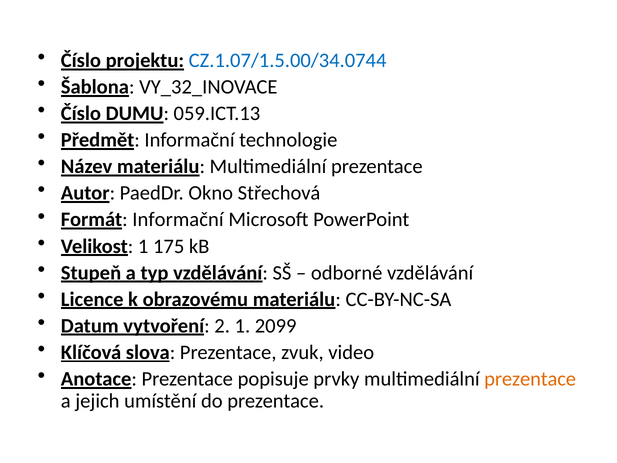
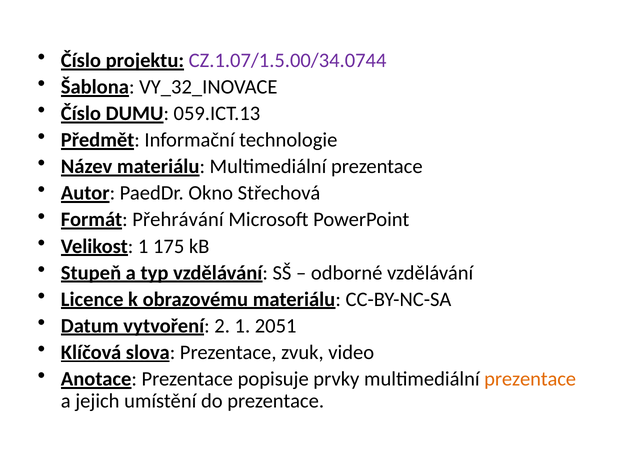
CZ.1.07/1.5.00/34.0744 colour: blue -> purple
Formát Informační: Informační -> Přehrávání
2099: 2099 -> 2051
